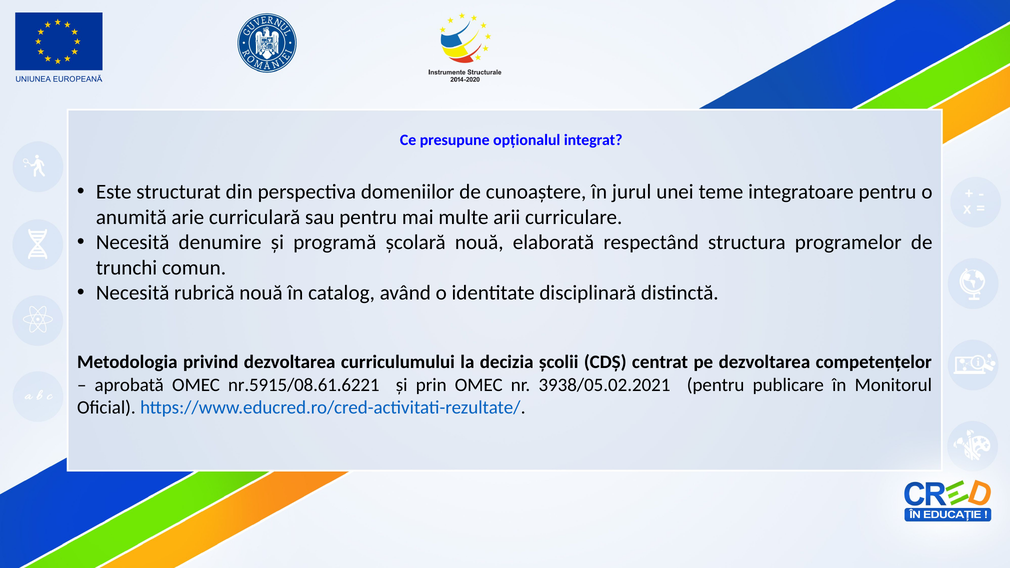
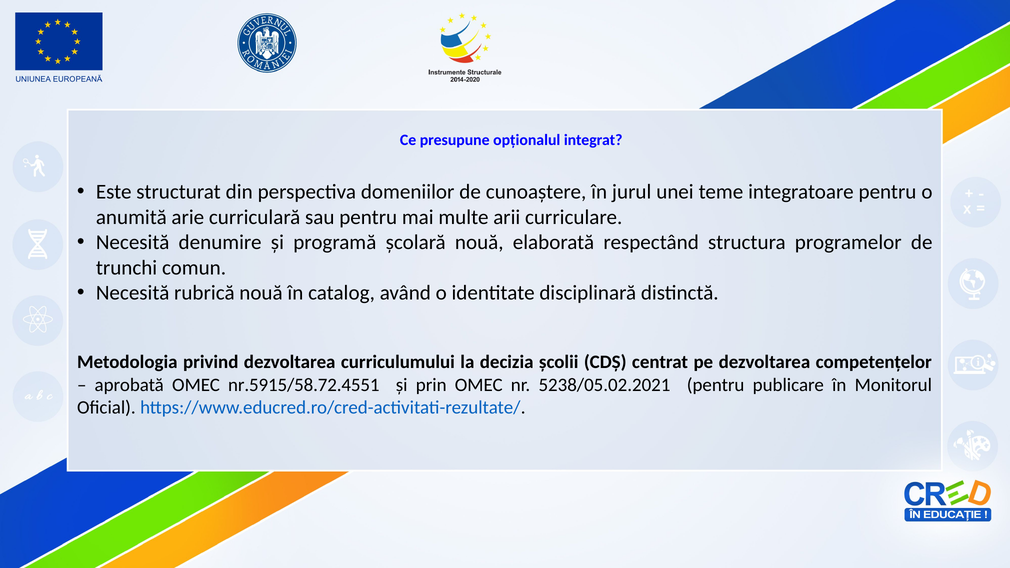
nr.5915/08.61.6221: nr.5915/08.61.6221 -> nr.5915/58.72.4551
3938/05.02.2021: 3938/05.02.2021 -> 5238/05.02.2021
